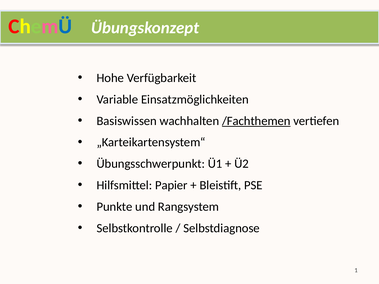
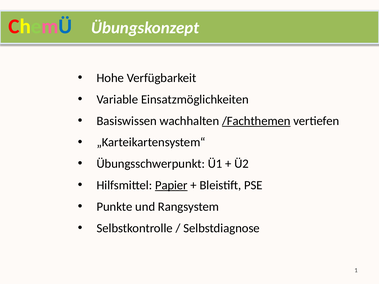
Papier underline: none -> present
